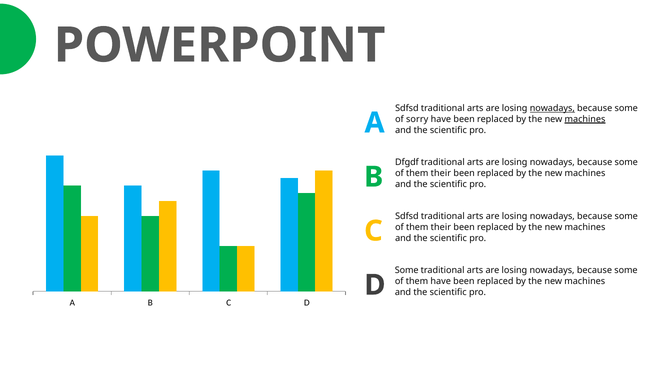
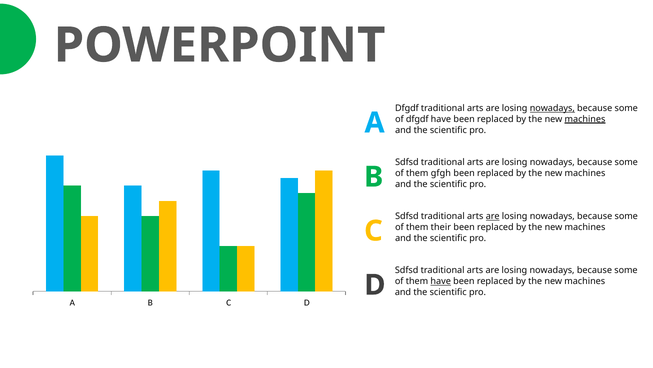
Sdfsd at (407, 108): Sdfsd -> Dfgdf
of sorry: sorry -> dfgdf
Dfgdf at (407, 162): Dfgdf -> Sdfsd
their at (441, 173): their -> gfgh
are at (493, 216) underline: none -> present
Some at (407, 270): Some -> Sdfsd
have at (441, 281) underline: none -> present
